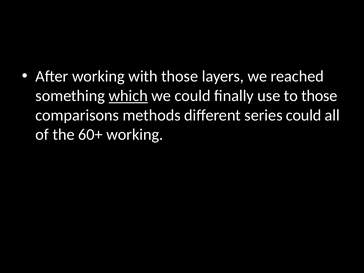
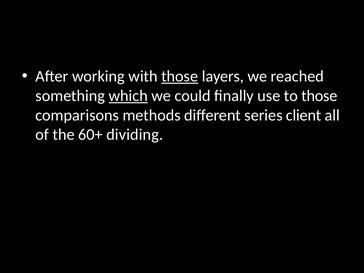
those at (180, 76) underline: none -> present
series could: could -> client
60+ working: working -> dividing
